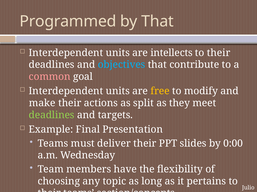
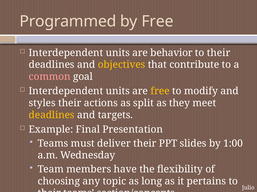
by That: That -> Free
intellects: intellects -> behavior
objectives colour: light blue -> yellow
make: make -> styles
deadlines at (52, 115) colour: light green -> yellow
0:00: 0:00 -> 1:00
